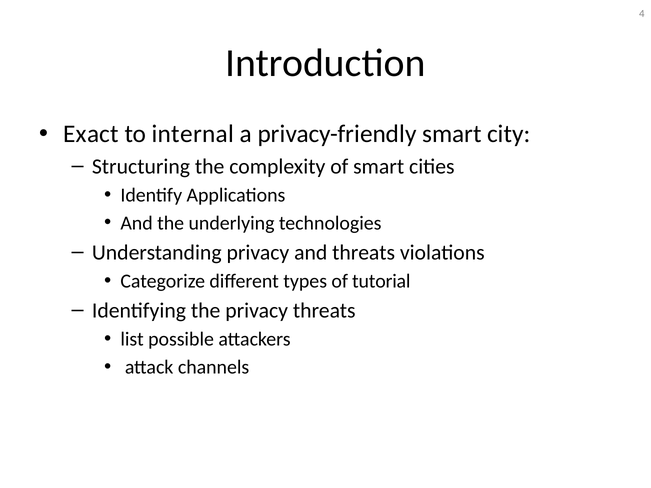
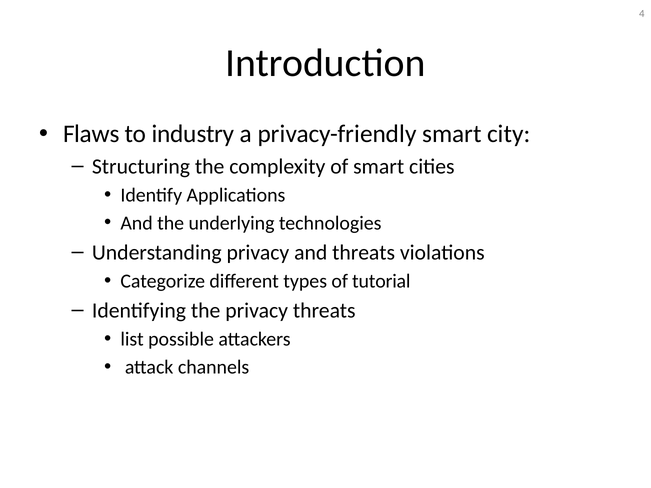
Exact: Exact -> Flaws
internal: internal -> industry
